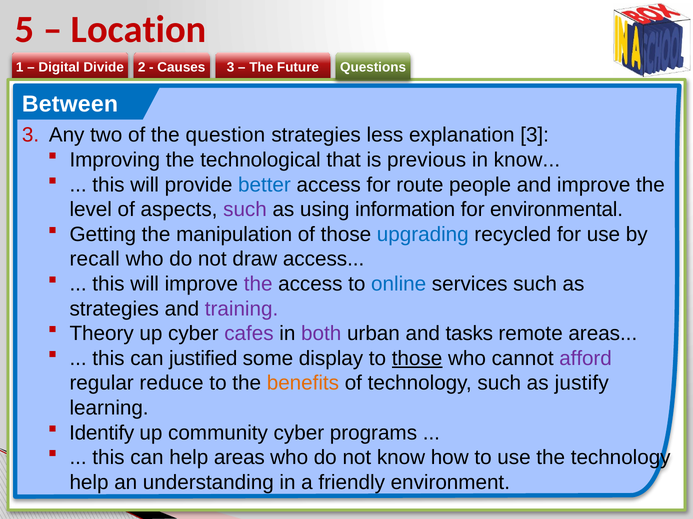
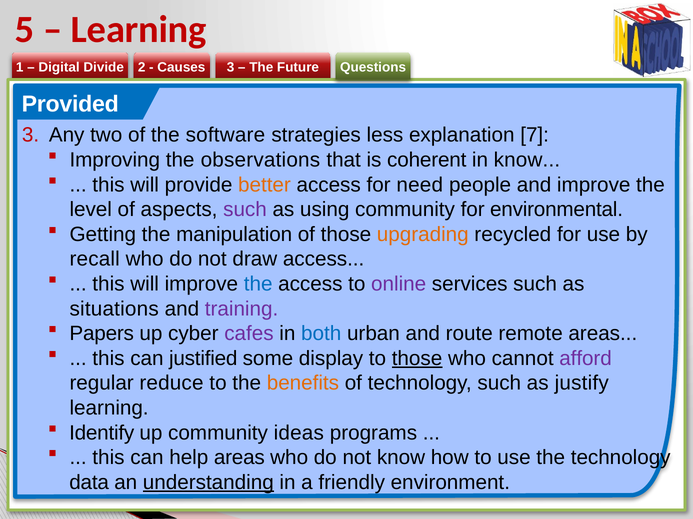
Location at (139, 30): Location -> Learning
Between: Between -> Provided
question: question -> software
explanation 3: 3 -> 7
technological: technological -> observations
previous: previous -> coherent
better colour: blue -> orange
route: route -> need
using information: information -> community
upgrading colour: blue -> orange
the at (258, 284) colour: purple -> blue
online colour: blue -> purple
strategies at (114, 309): strategies -> situations
Theory: Theory -> Papers
both colour: purple -> blue
tasks: tasks -> route
community cyber: cyber -> ideas
help at (89, 483): help -> data
understanding underline: none -> present
